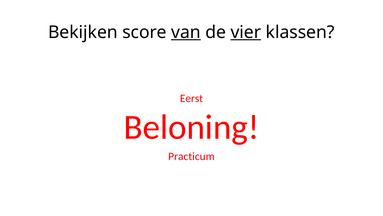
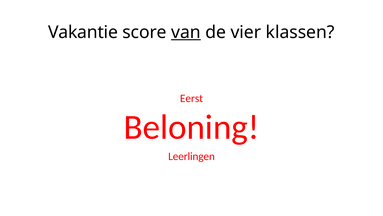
Bekijken: Bekijken -> Vakantie
vier underline: present -> none
Practicum: Practicum -> Leerlingen
